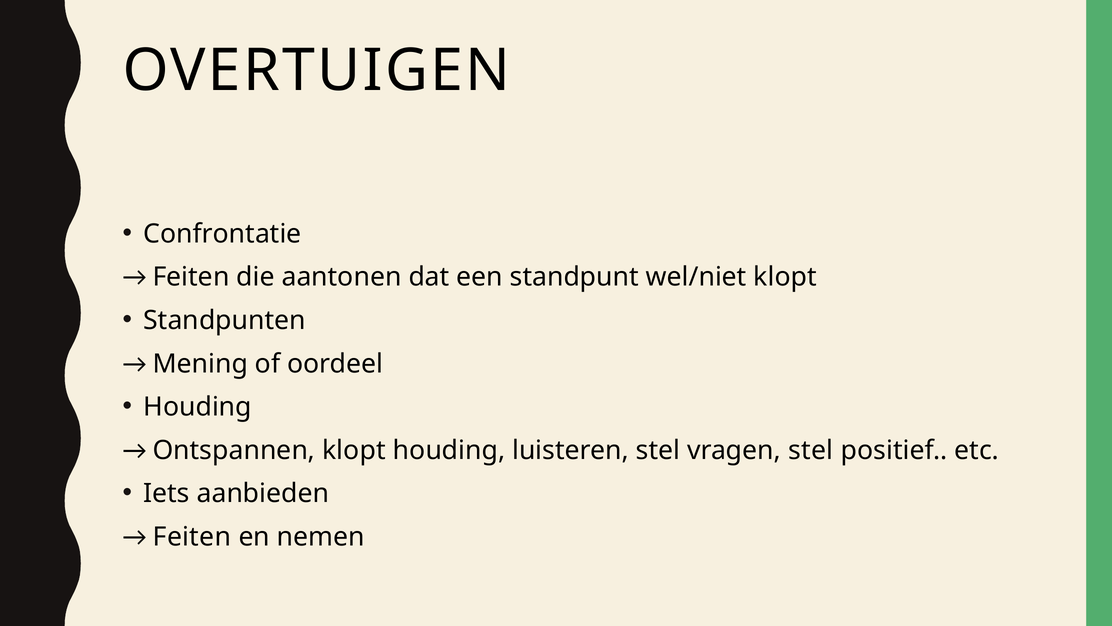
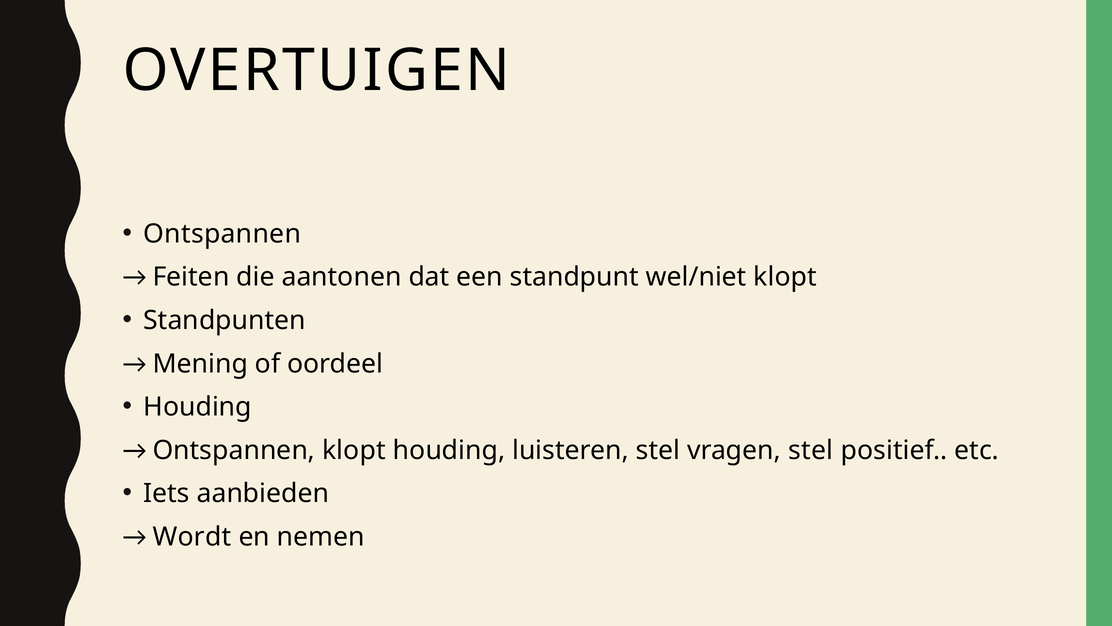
Confrontatie at (222, 234): Confrontatie -> Ontspannen
Feiten at (192, 536): Feiten -> Wordt
